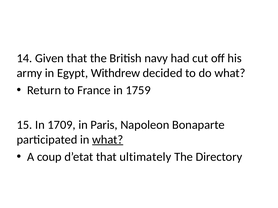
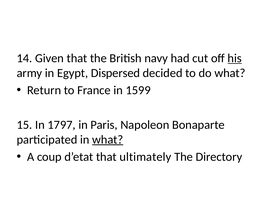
his underline: none -> present
Withdrew: Withdrew -> Dispersed
1759: 1759 -> 1599
1709: 1709 -> 1797
